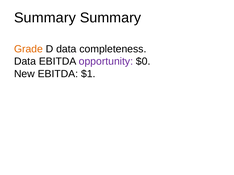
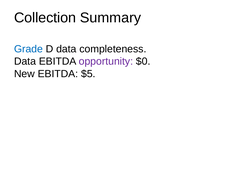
Summary at (45, 18): Summary -> Collection
Grade colour: orange -> blue
$1: $1 -> $5
